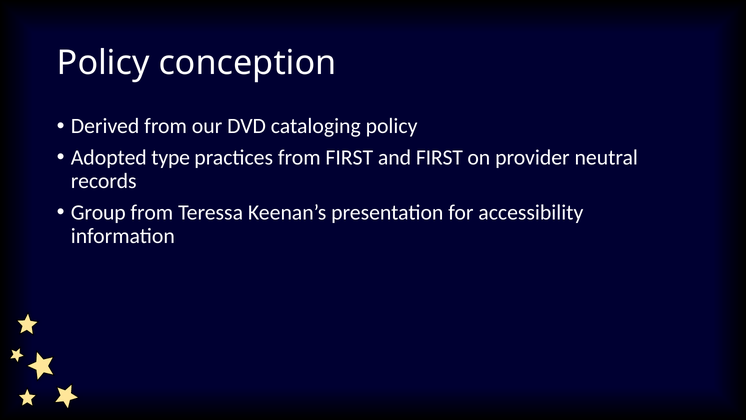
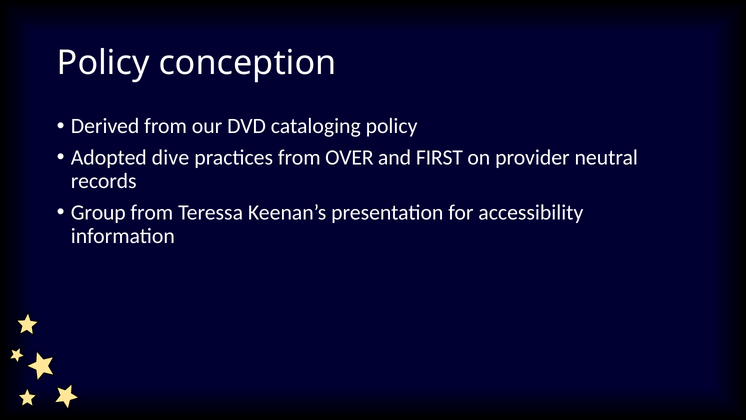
type: type -> dive
from FIRST: FIRST -> OVER
